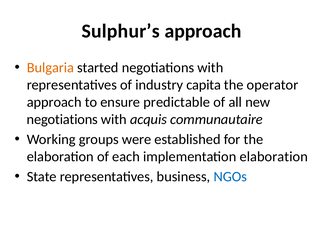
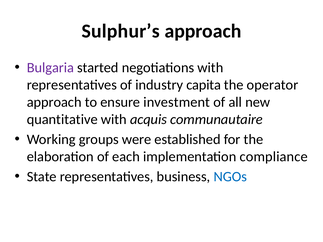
Bulgaria colour: orange -> purple
predictable: predictable -> investment
negotiations at (62, 119): negotiations -> quantitative
implementation elaboration: elaboration -> compliance
